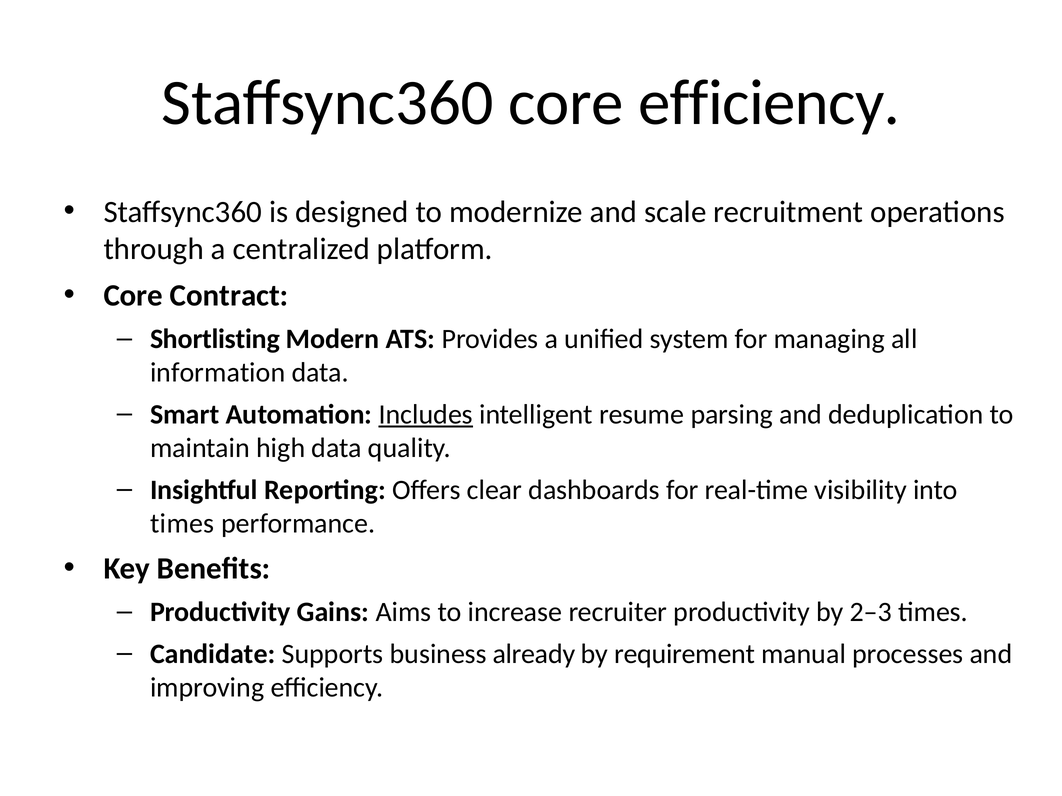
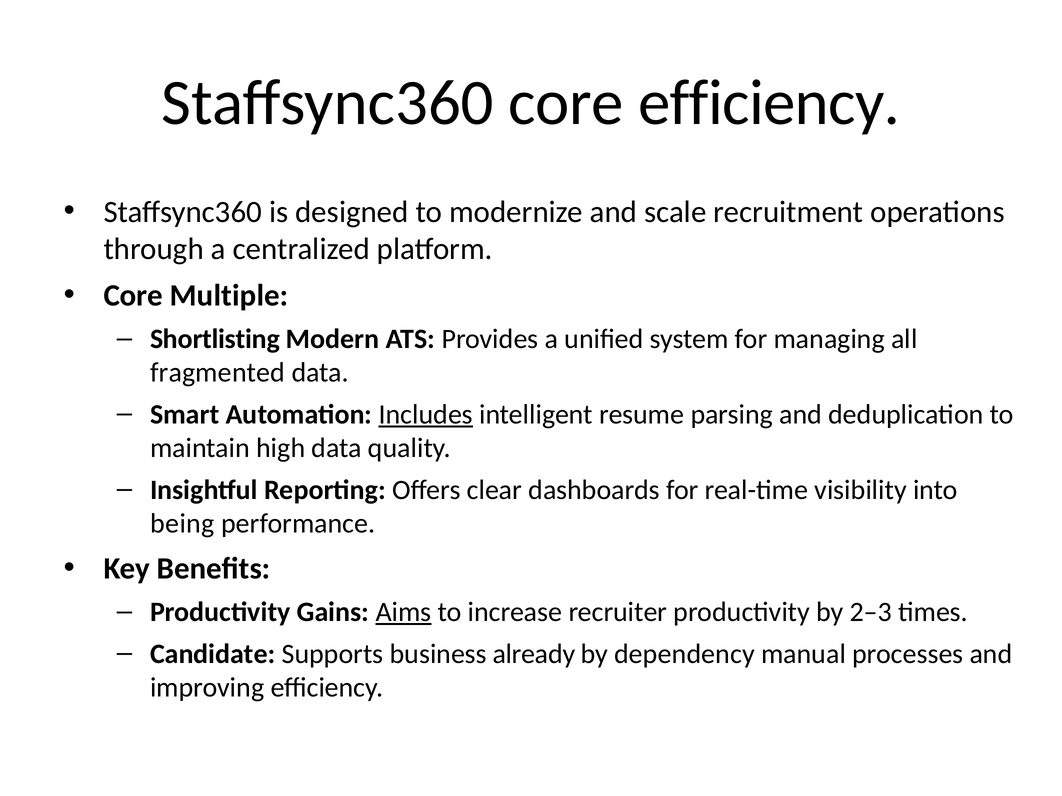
Contract: Contract -> Multiple
information: information -> fragmented
times at (182, 524): times -> being
Aims underline: none -> present
requirement: requirement -> dependency
